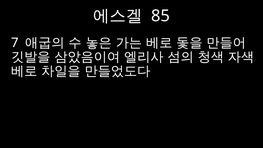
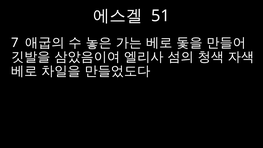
85: 85 -> 51
